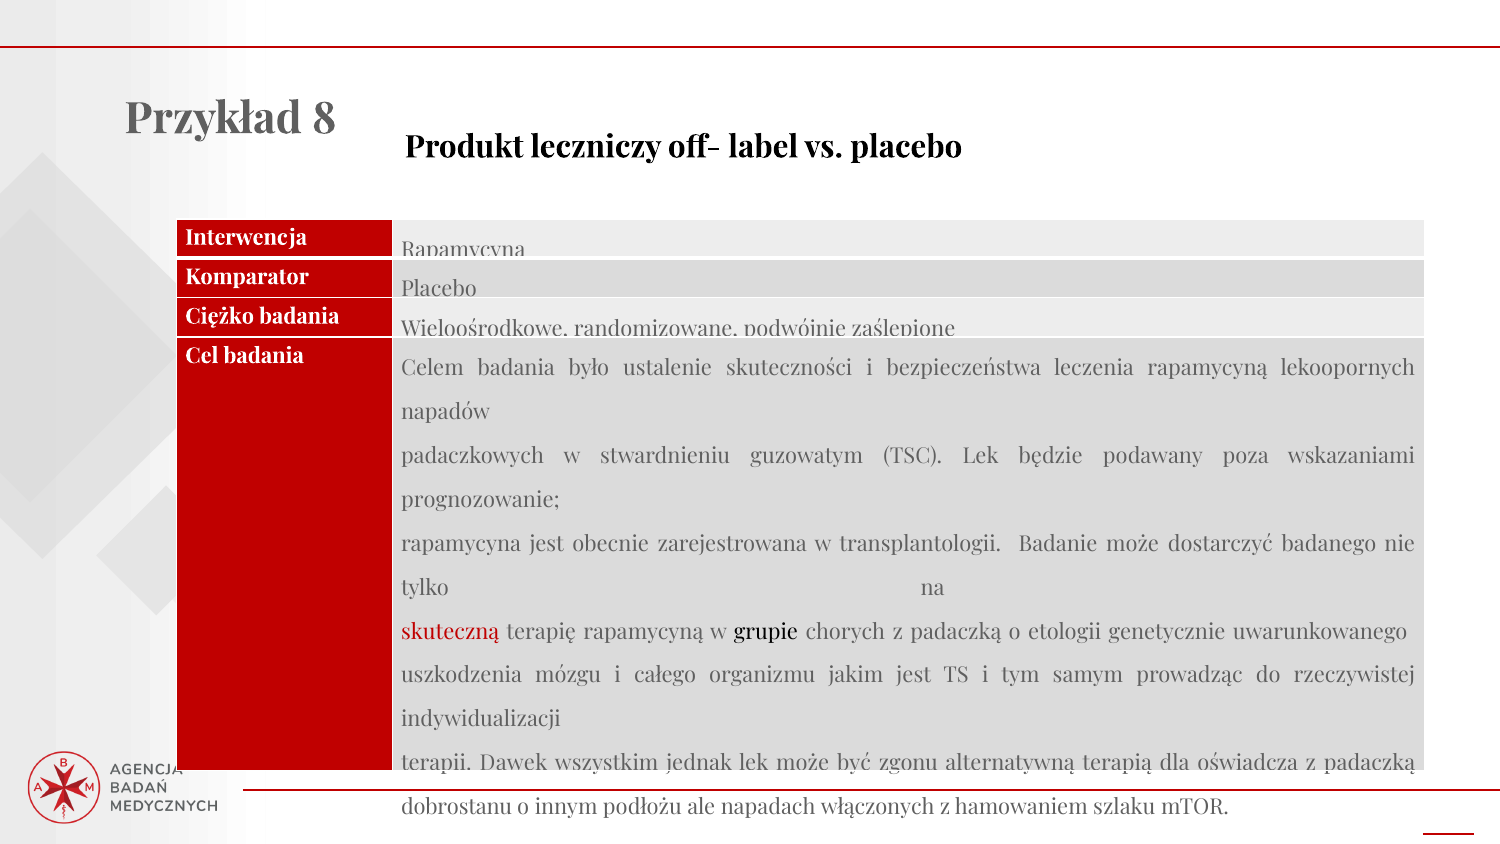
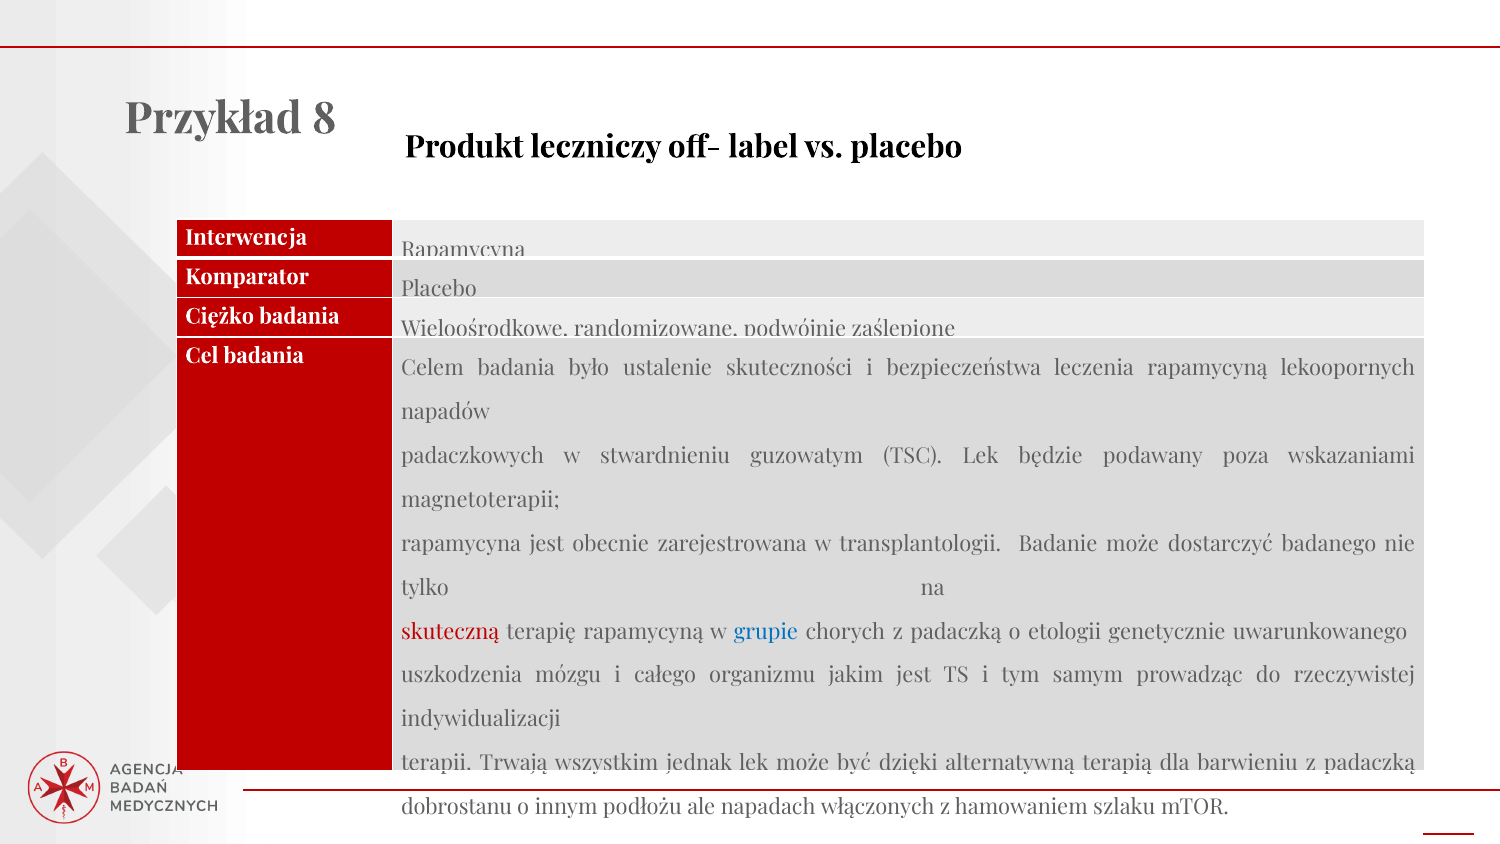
prognozowanie: prognozowanie -> magnetoterapii
grupie colour: black -> blue
Dawek: Dawek -> Trwają
zgonu: zgonu -> dzięki
oświadcza: oświadcza -> barwieniu
